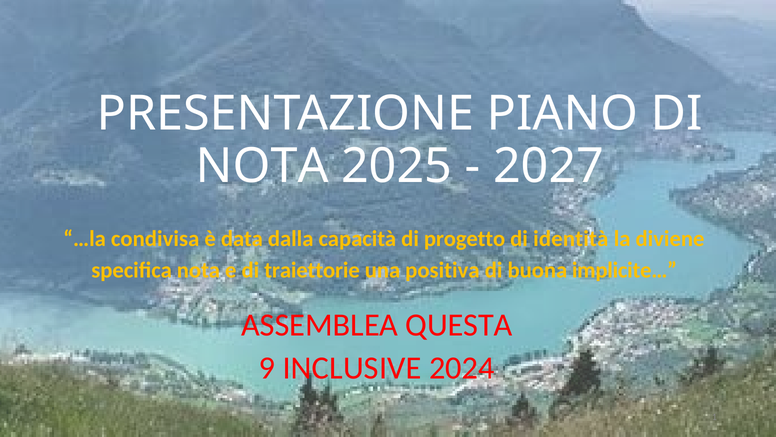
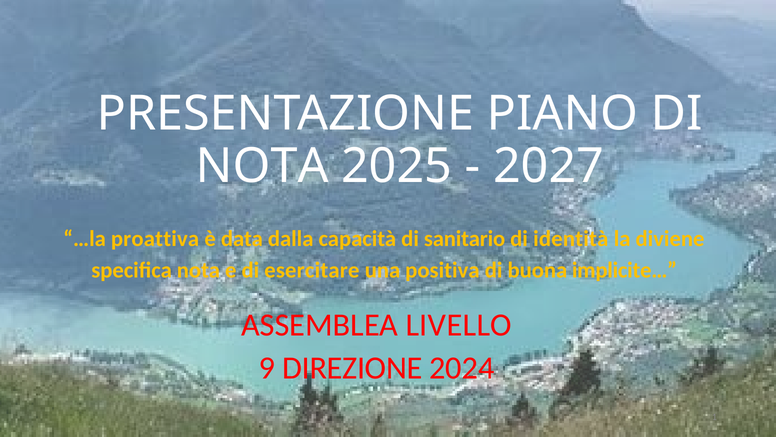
condivisa: condivisa -> proattiva
progetto: progetto -> sanitario
traiettorie: traiettorie -> esercitare
QUESTA: QUESTA -> LIVELLO
INCLUSIVE: INCLUSIVE -> DIREZIONE
